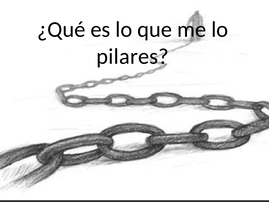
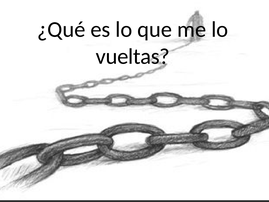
pilares: pilares -> vueltas
